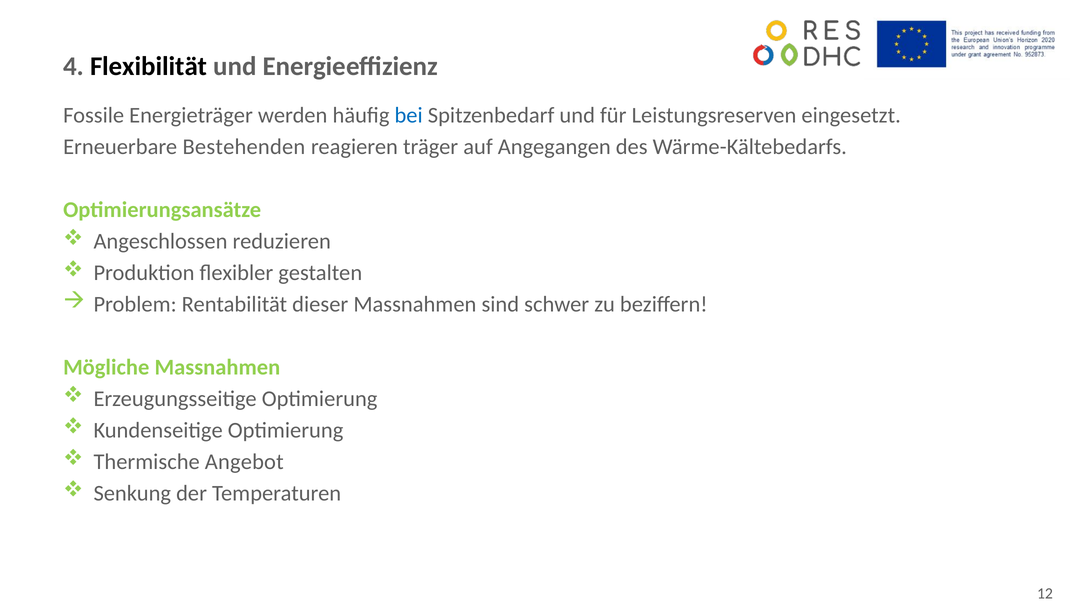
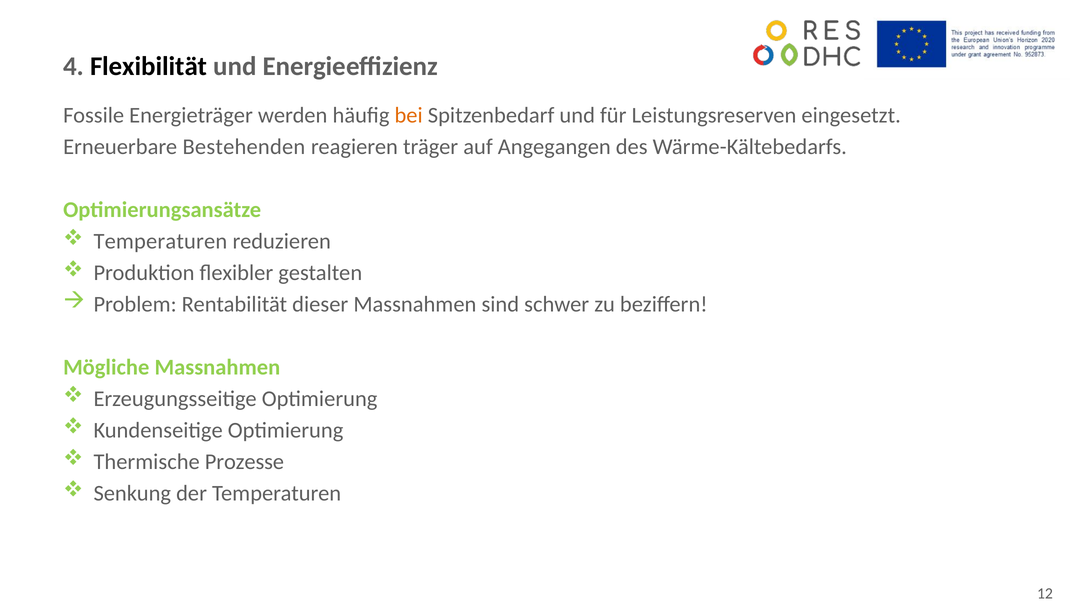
bei colour: blue -> orange
Angeschlossen at (160, 241): Angeschlossen -> Temperaturen
Angebot: Angebot -> Prozesse
